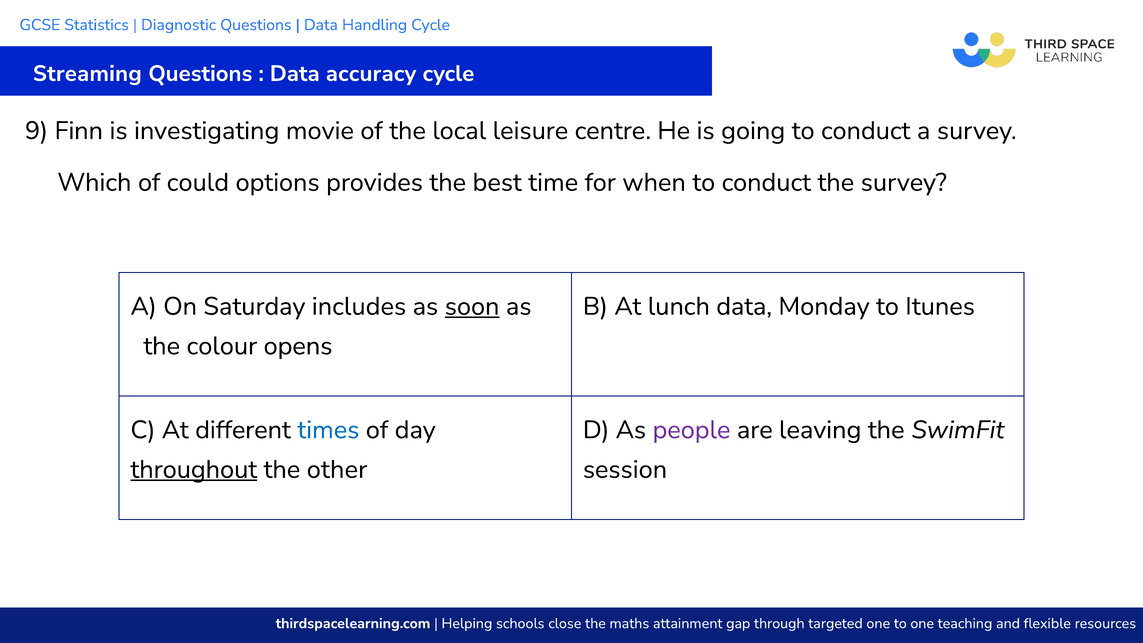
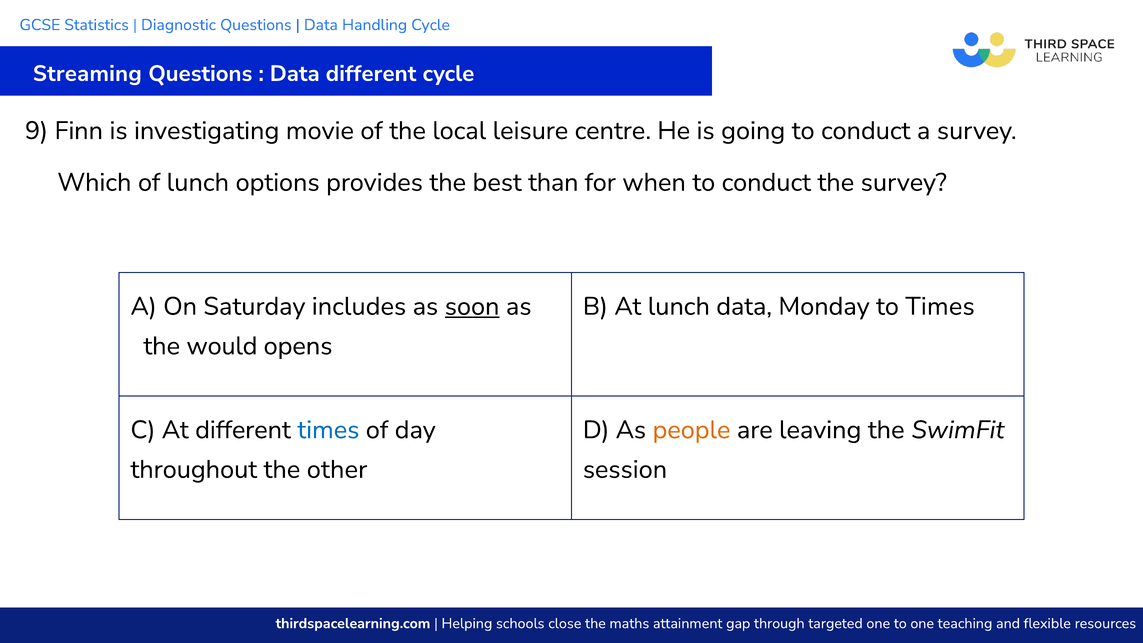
Data accuracy: accuracy -> different
of could: could -> lunch
time: time -> than
to Itunes: Itunes -> Times
colour: colour -> would
people colour: purple -> orange
throughout underline: present -> none
